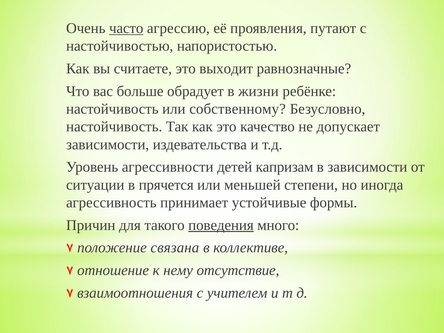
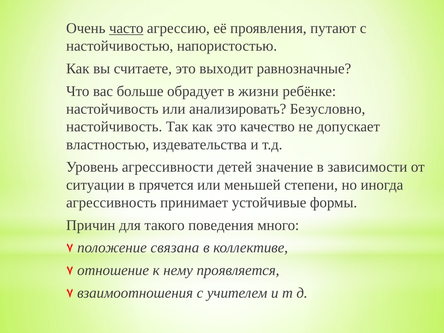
собственному: собственному -> анализировать
зависимости at (108, 144): зависимости -> властностью
капризам: капризам -> значение
поведения underline: present -> none
отсутствие: отсутствие -> проявляется
